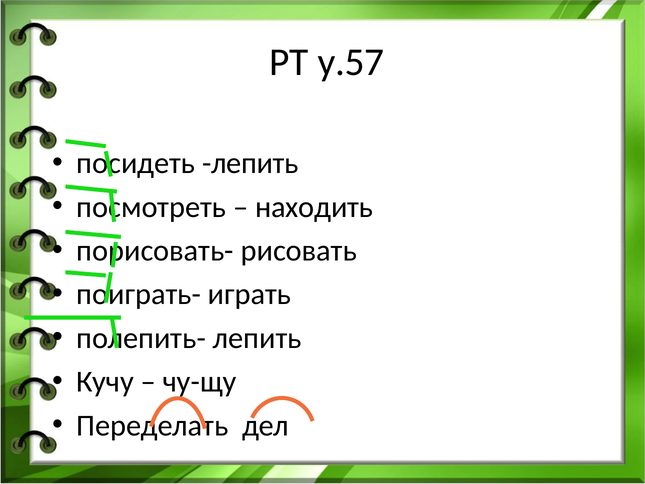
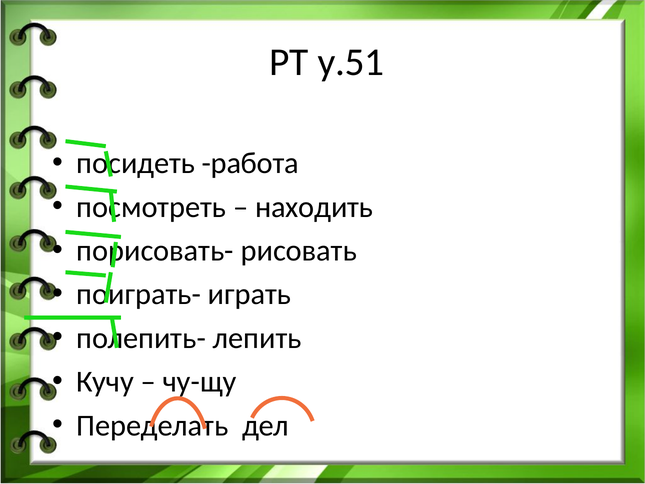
у.57: у.57 -> у.51
лепить at (250, 163): лепить -> работа
